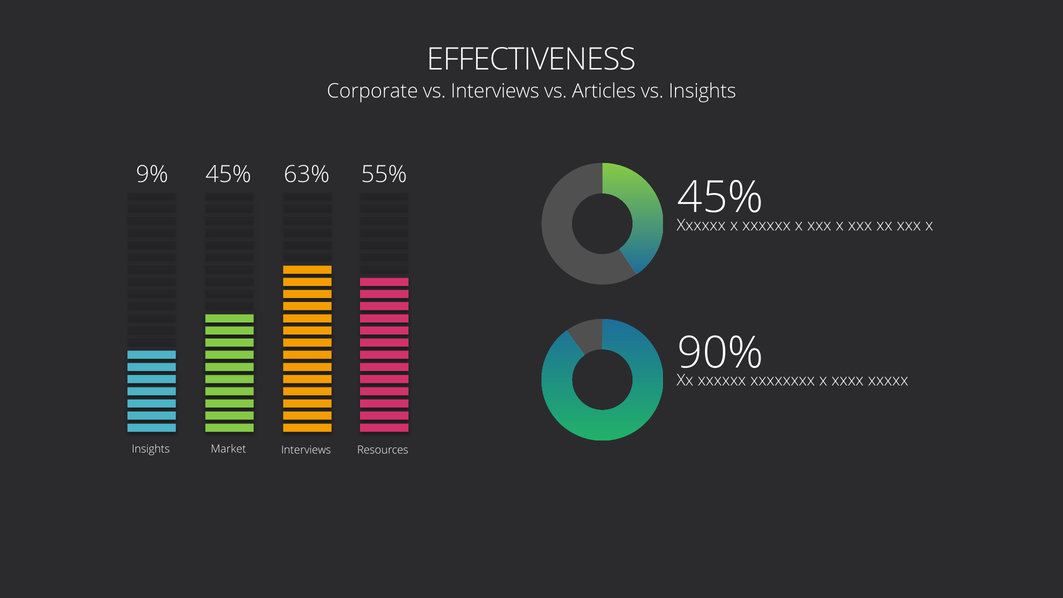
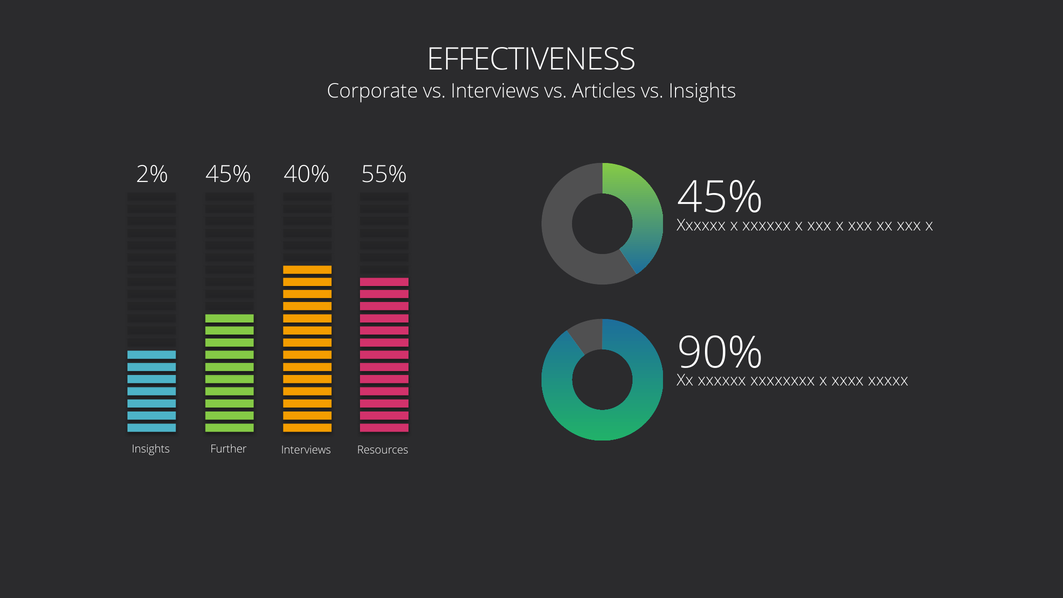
9%: 9% -> 2%
63%: 63% -> 40%
Market: Market -> Further
